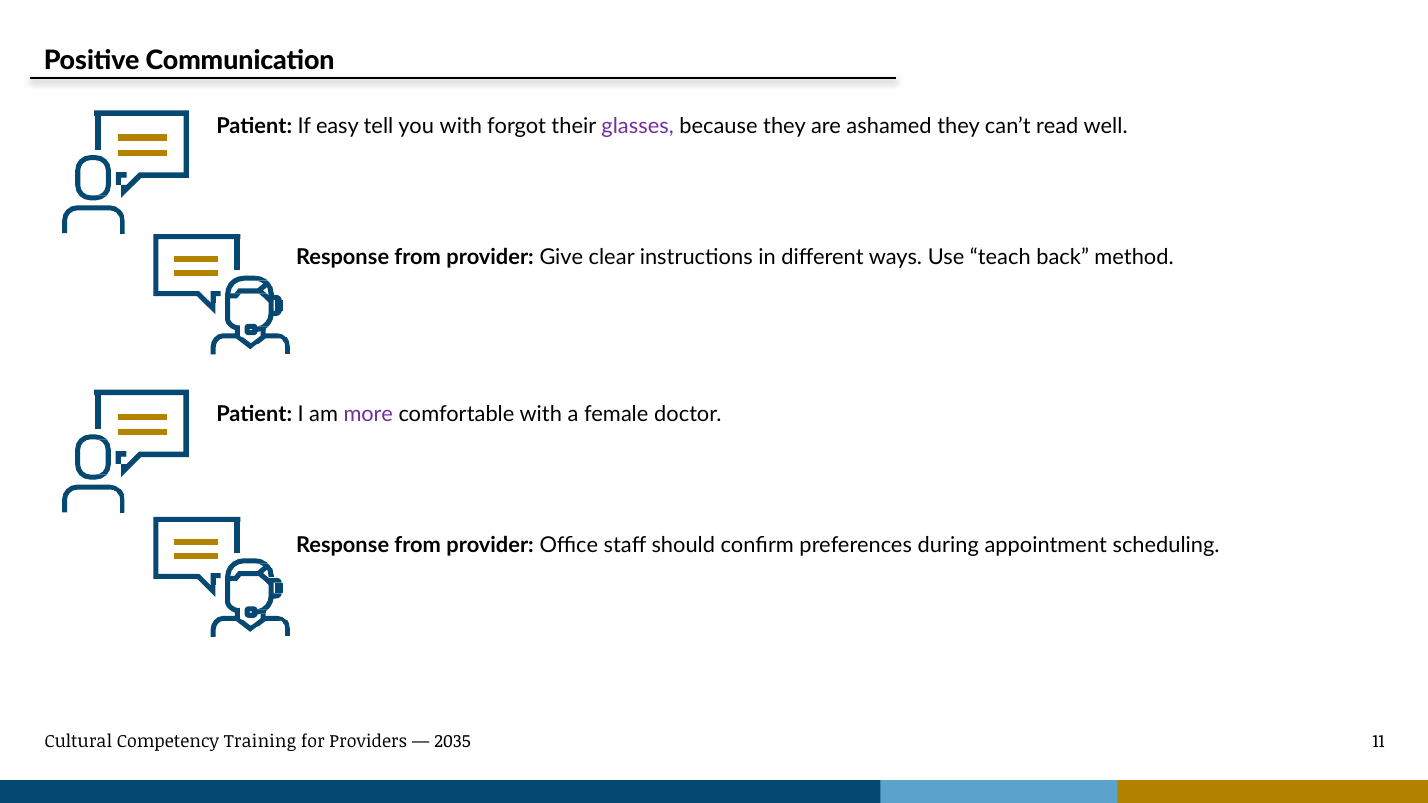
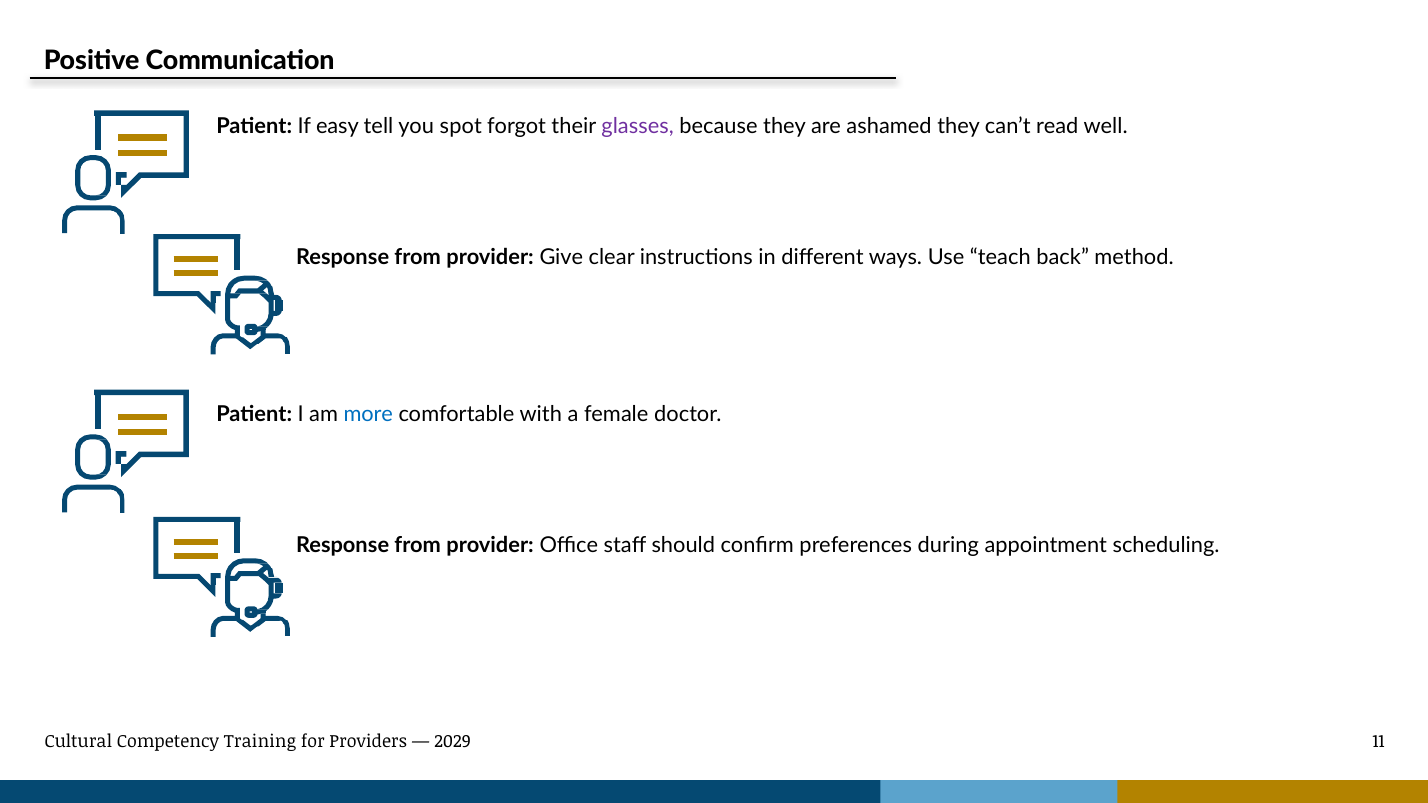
you with: with -> spot
more colour: purple -> blue
2035: 2035 -> 2029
